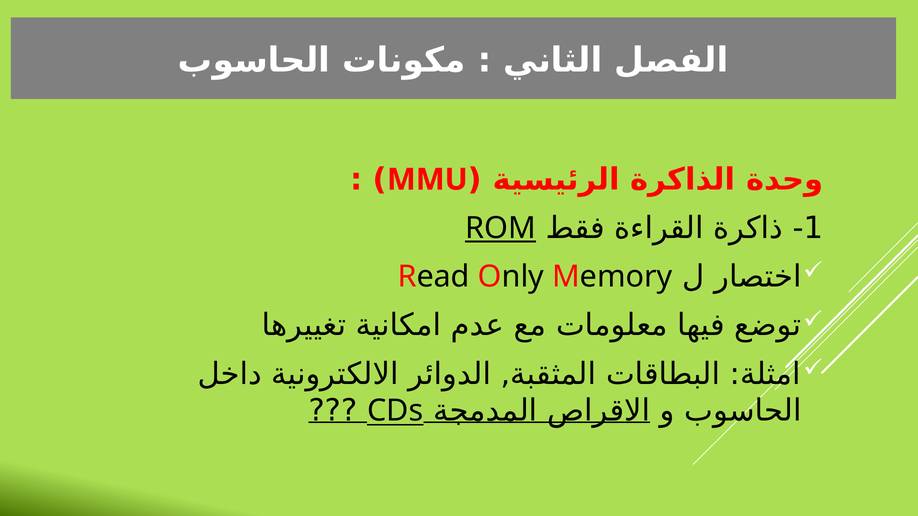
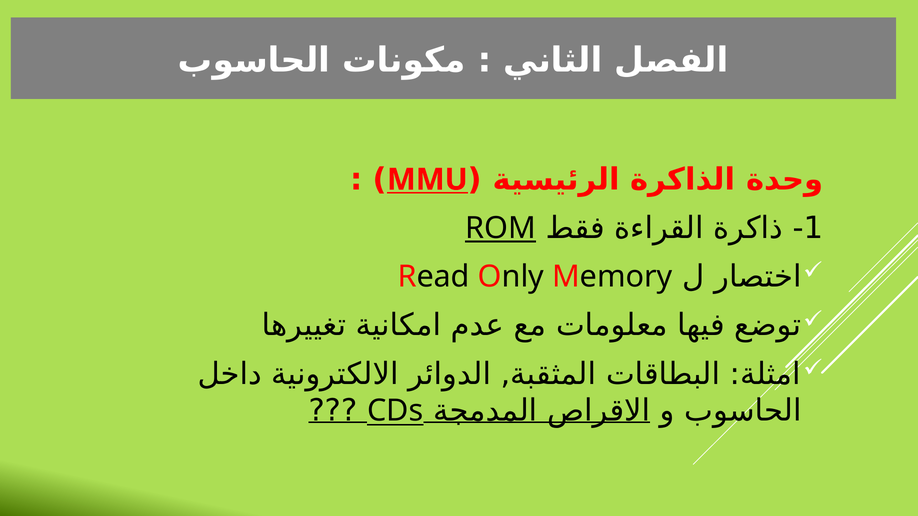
MMU underline: none -> present
